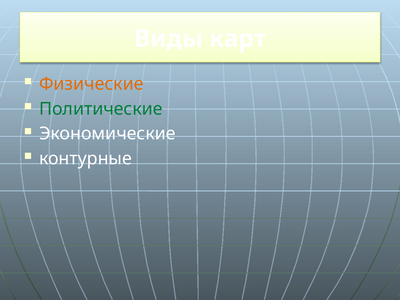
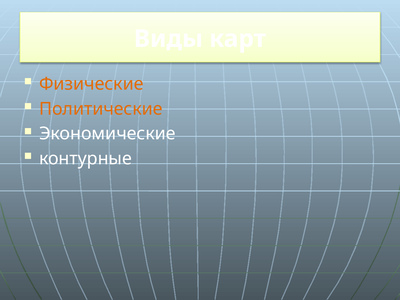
Политические colour: green -> orange
